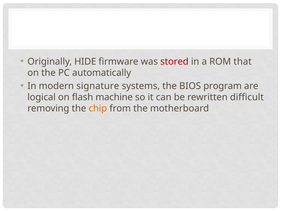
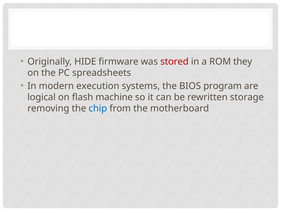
that: that -> they
automatically: automatically -> spreadsheets
signature: signature -> execution
difficult: difficult -> storage
chip colour: orange -> blue
